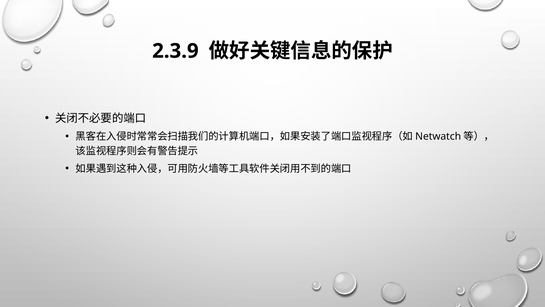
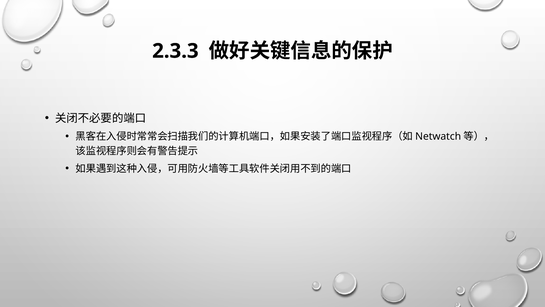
2.3.9: 2.3.9 -> 2.3.3
